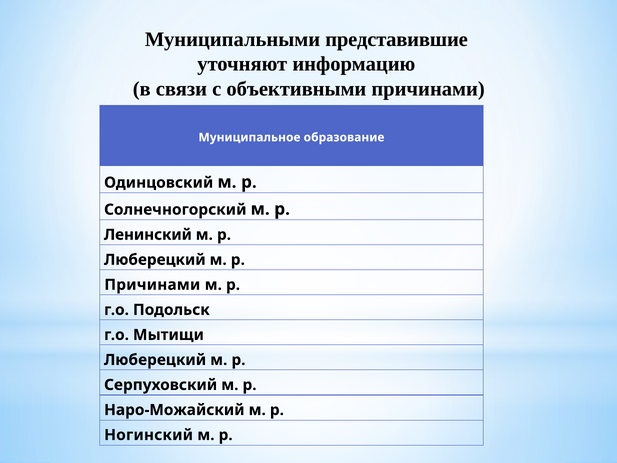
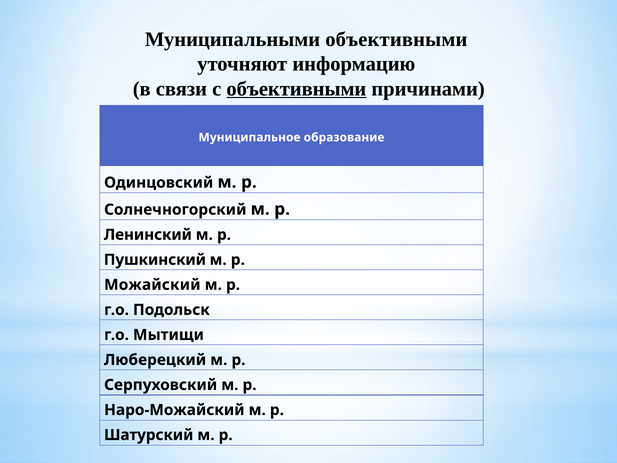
Муниципальными представившие: представившие -> объективными
объективными at (296, 89) underline: none -> present
Люберецкий at (155, 260): Люберецкий -> Пушкинский
Причинами at (152, 285): Причинами -> Можайский
Ногинский: Ногинский -> Шатурский
